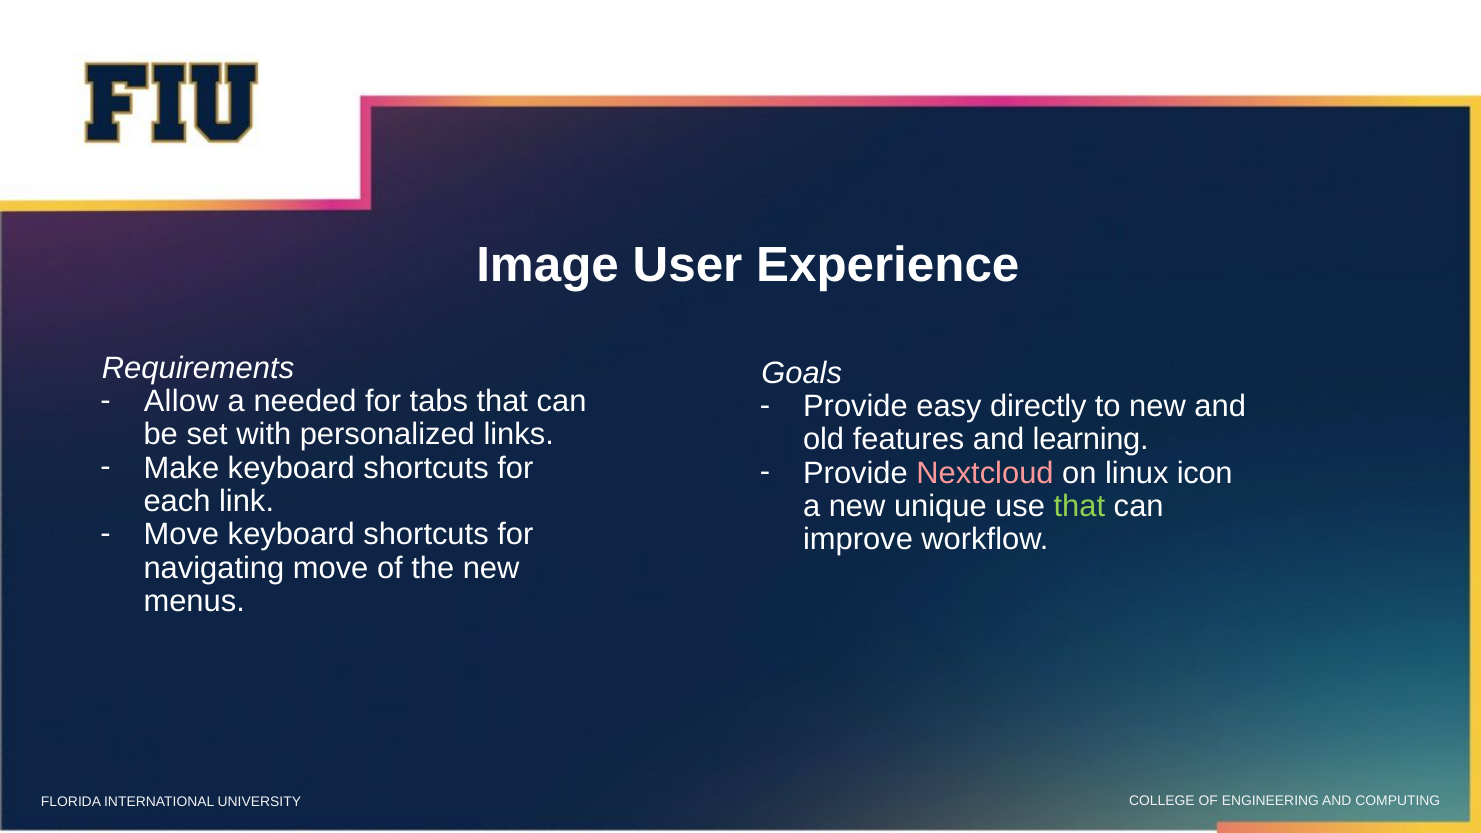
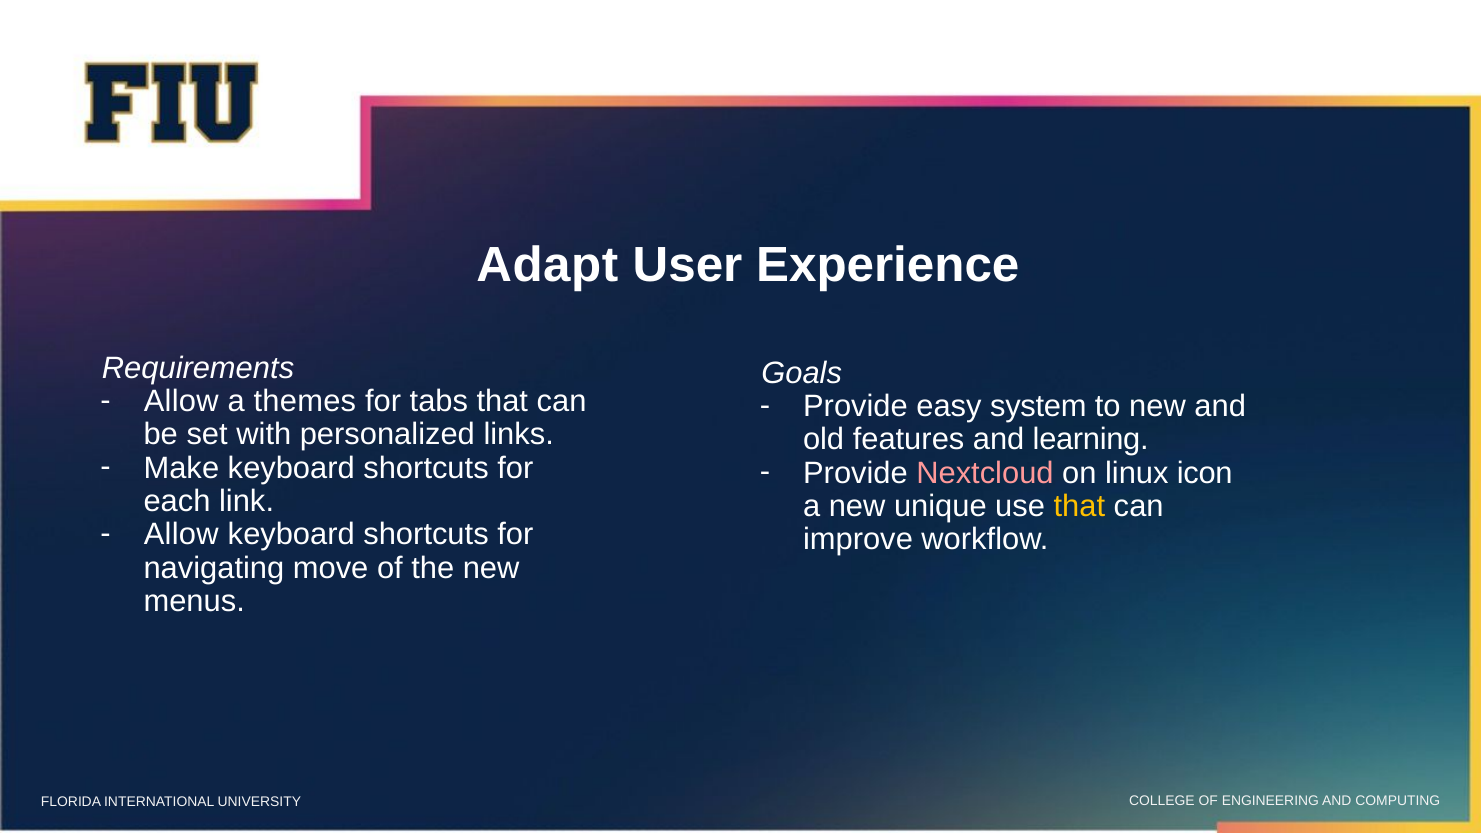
Image: Image -> Adapt
needed: needed -> themes
directly: directly -> system
that at (1079, 506) colour: light green -> yellow
Move at (181, 535): Move -> Allow
